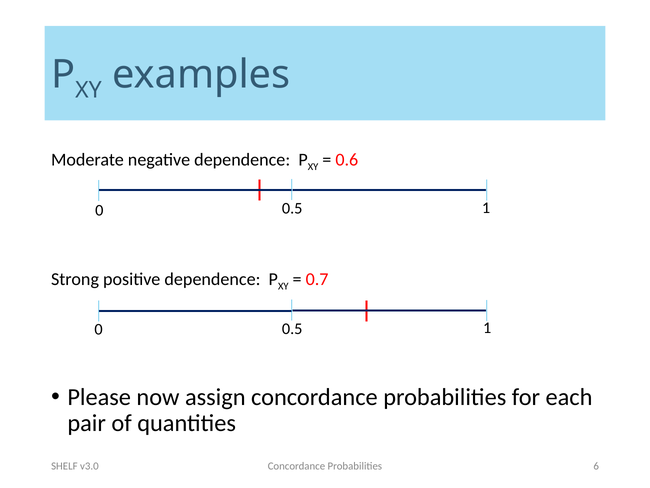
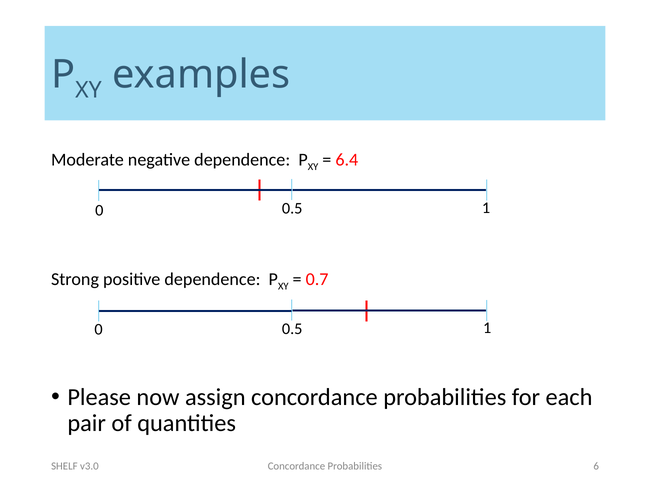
0.6: 0.6 -> 6.4
